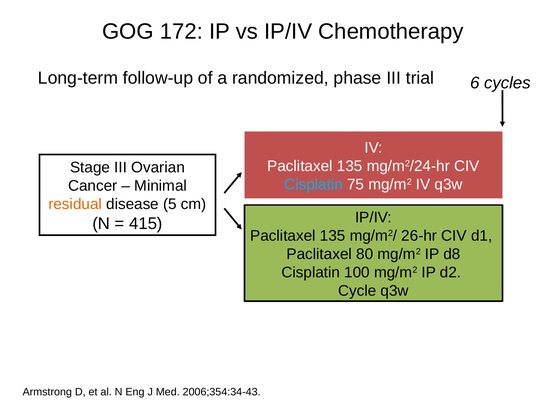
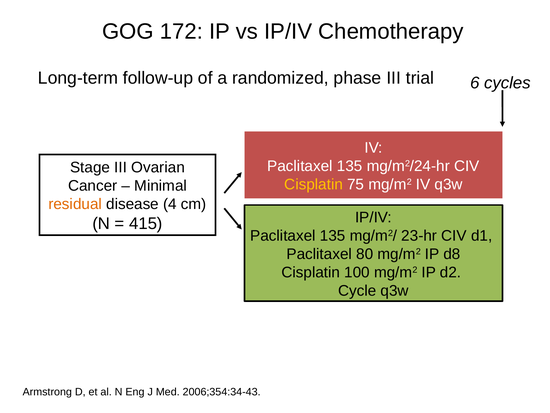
Cisplatin at (314, 184) colour: light blue -> yellow
5: 5 -> 4
26-hr: 26-hr -> 23-hr
